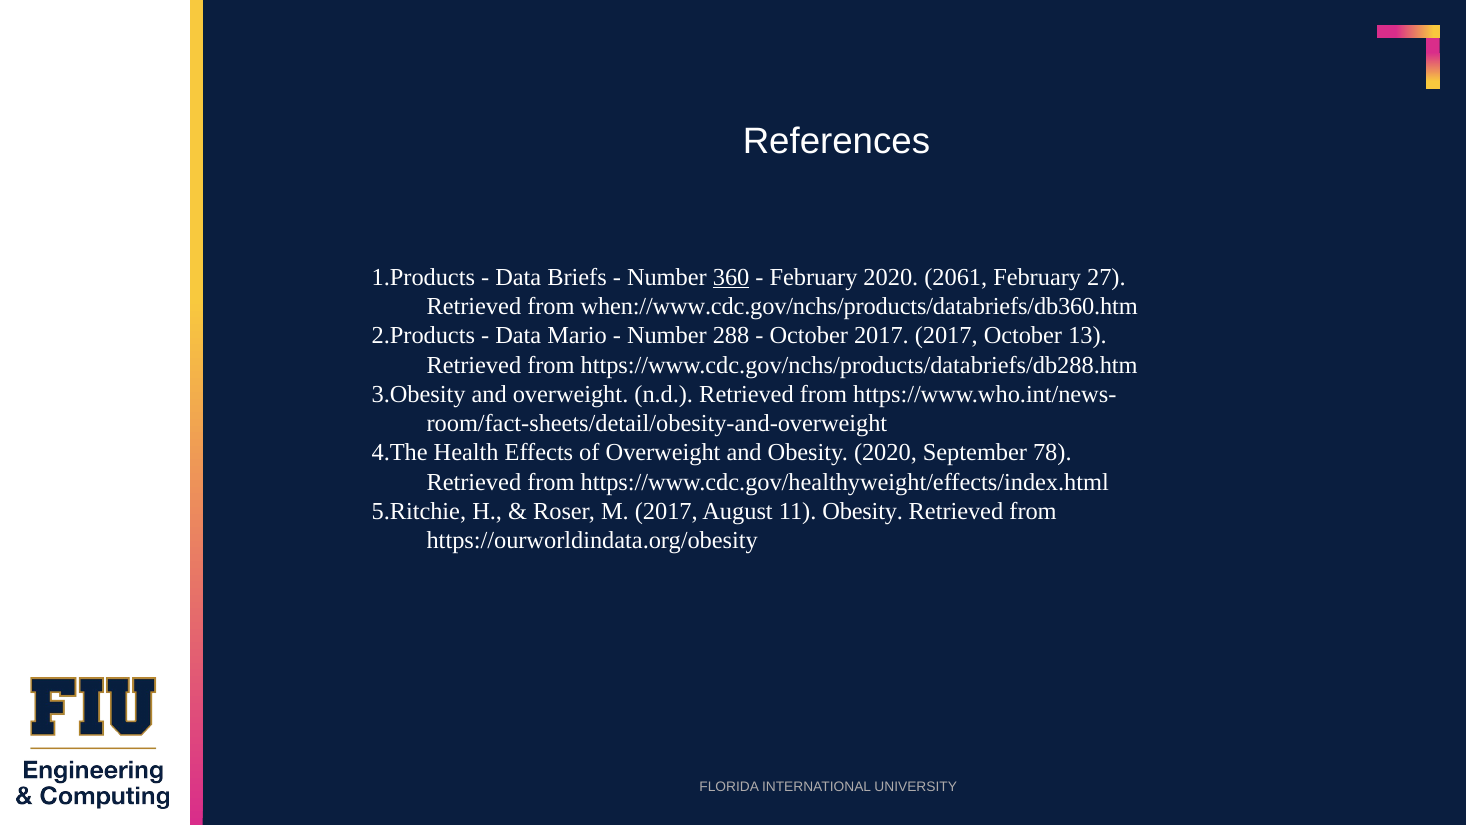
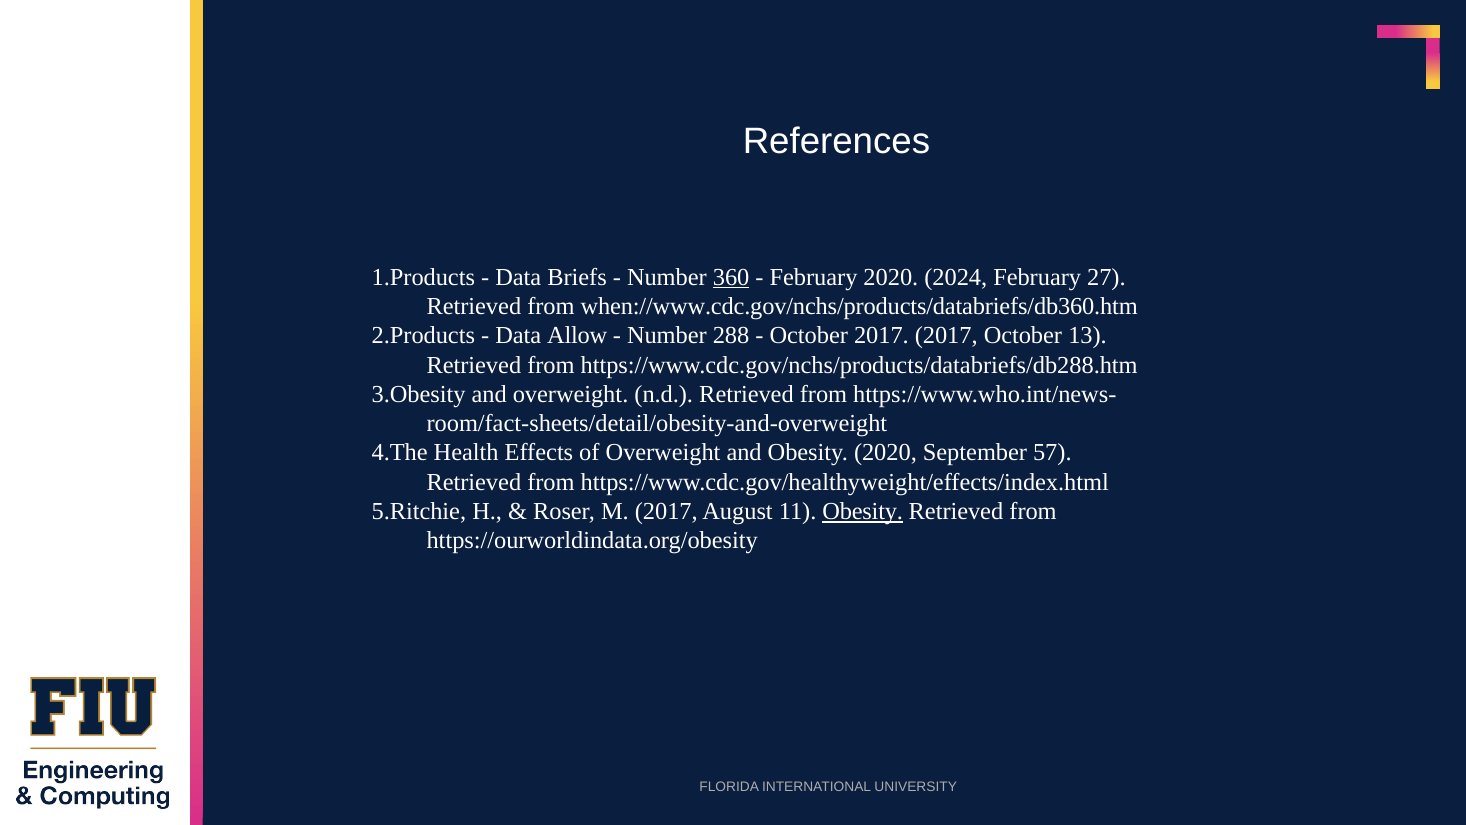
2061: 2061 -> 2024
Mario: Mario -> Allow
78: 78 -> 57
Obesity at (863, 511) underline: none -> present
